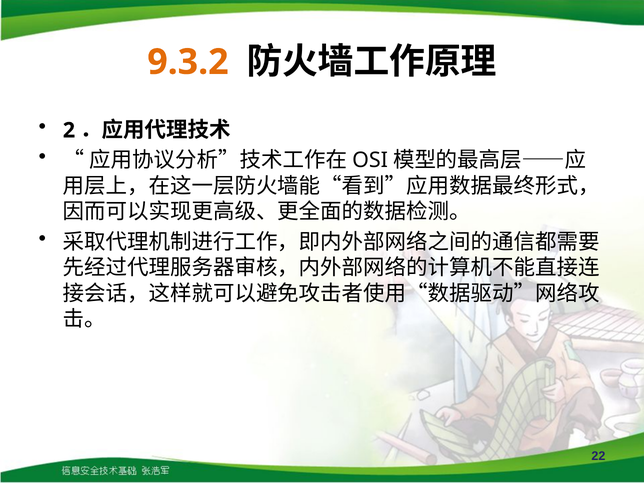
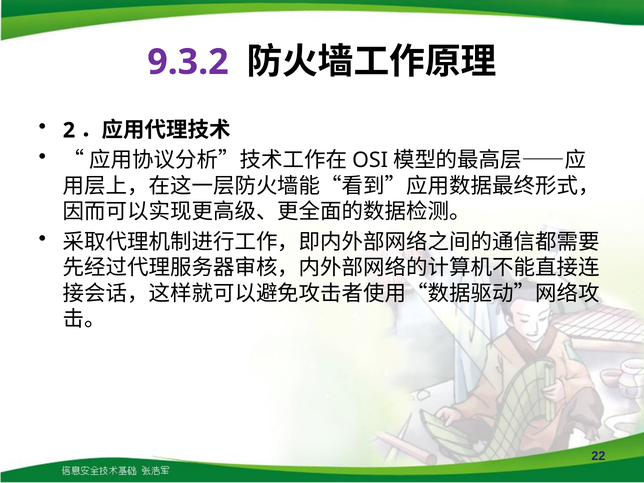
9.3.2 colour: orange -> purple
